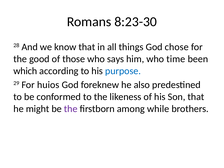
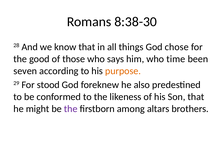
8:23-30: 8:23-30 -> 8:38-30
which: which -> seven
purpose colour: blue -> orange
huios: huios -> stood
while: while -> altars
